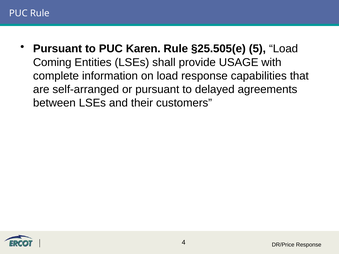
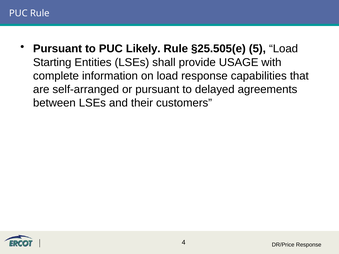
Karen: Karen -> Likely
Coming: Coming -> Starting
